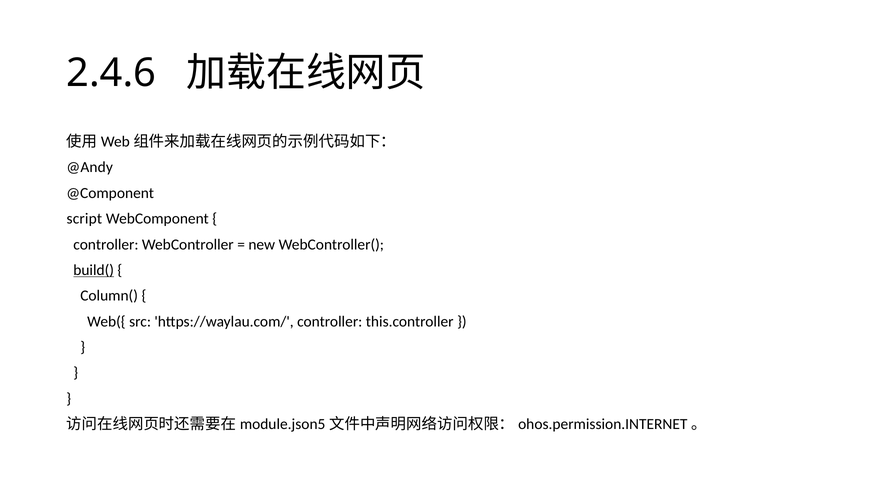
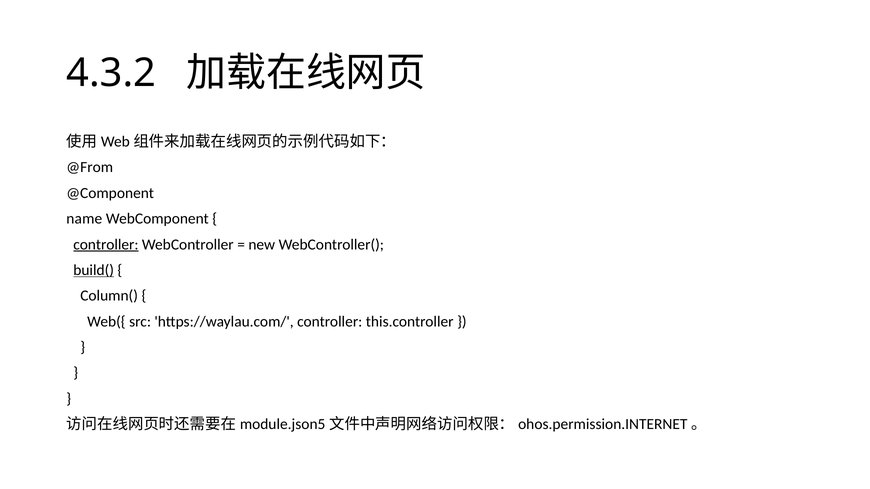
2.4.6: 2.4.6 -> 4.3.2
@Andy: @Andy -> @From
script: script -> name
controller at (106, 245) underline: none -> present
